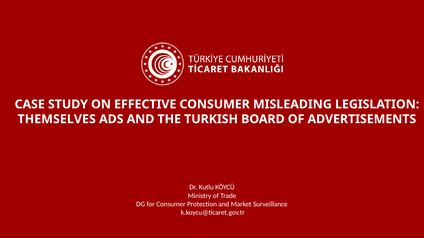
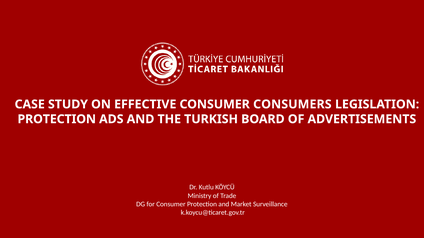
MISLEADING: MISLEADING -> CONSUMERS
THEMSELVES at (57, 119): THEMSELVES -> PROTECTION
